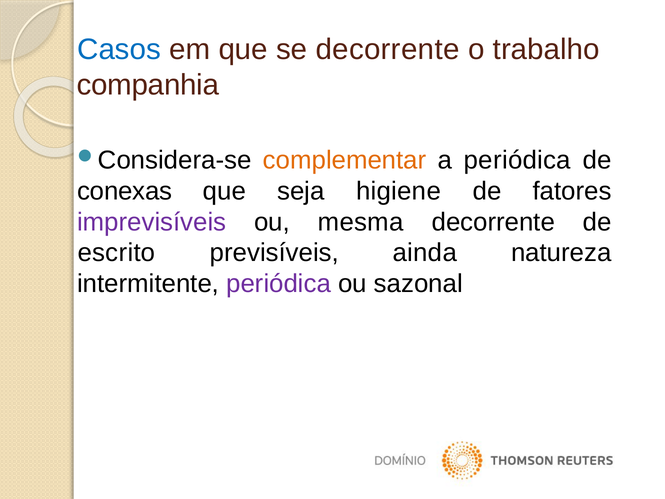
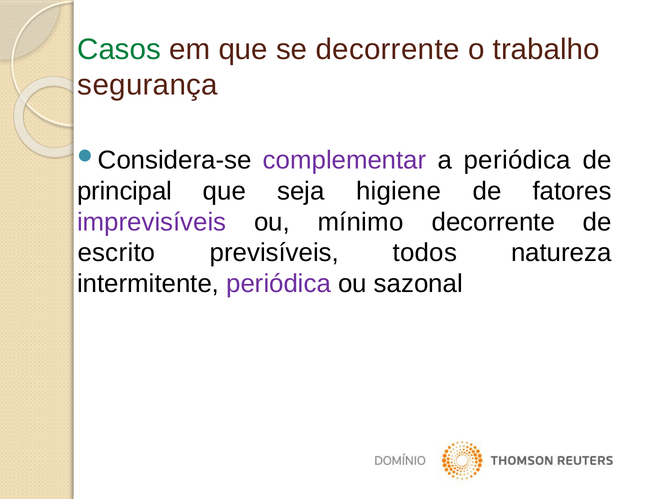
Casos colour: blue -> green
companhia: companhia -> segurança
complementar colour: orange -> purple
conexas: conexas -> principal
mesma: mesma -> mínimo
ainda: ainda -> todos
